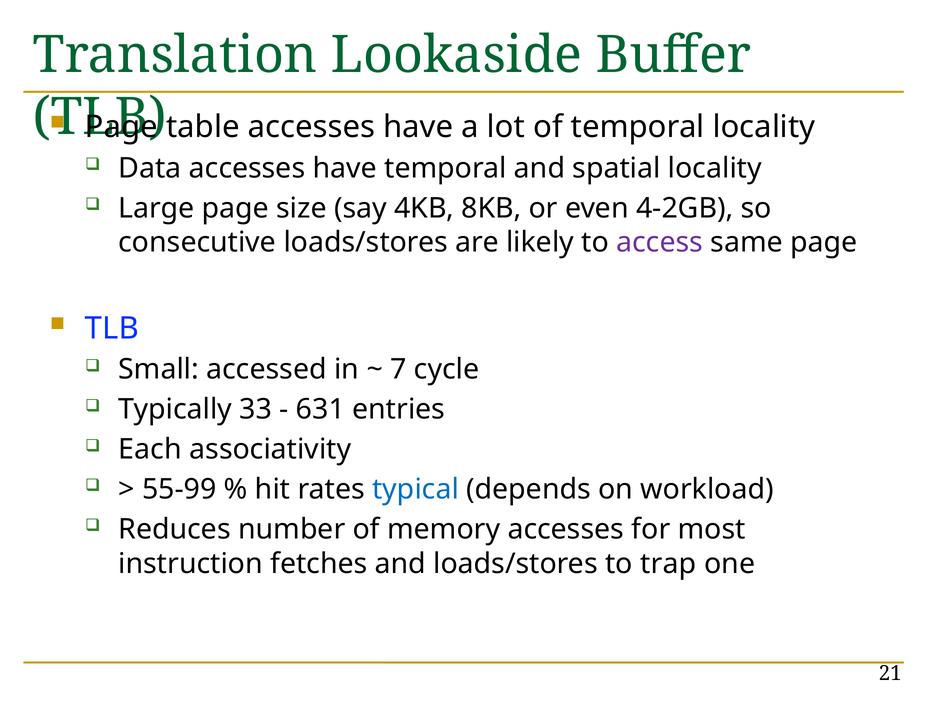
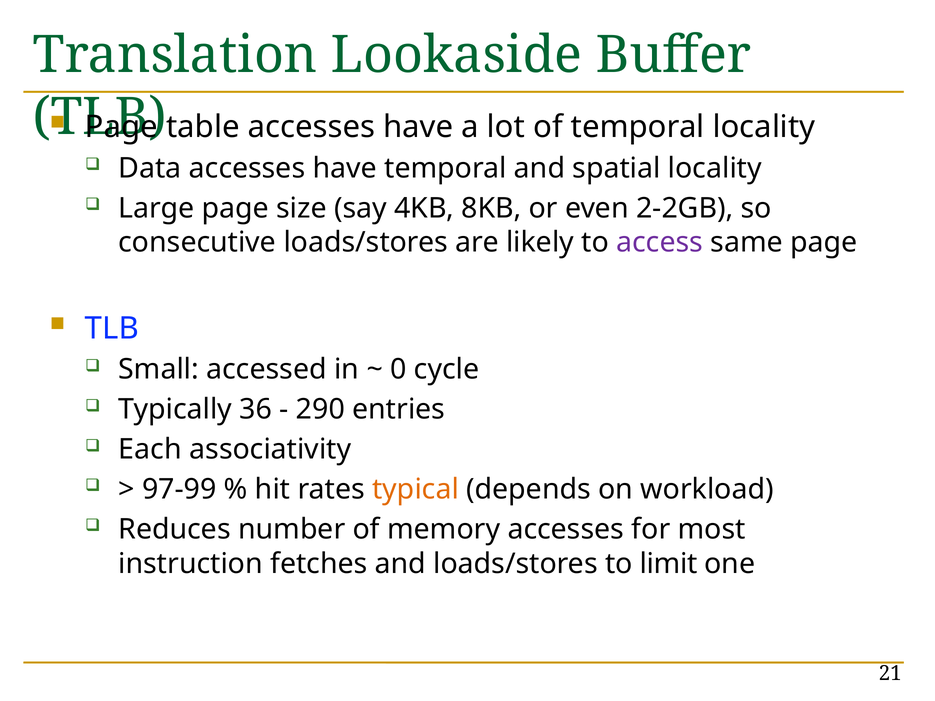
4-2GB: 4-2GB -> 2-2GB
7: 7 -> 0
33: 33 -> 36
631: 631 -> 290
55-99: 55-99 -> 97-99
typical colour: blue -> orange
trap: trap -> limit
